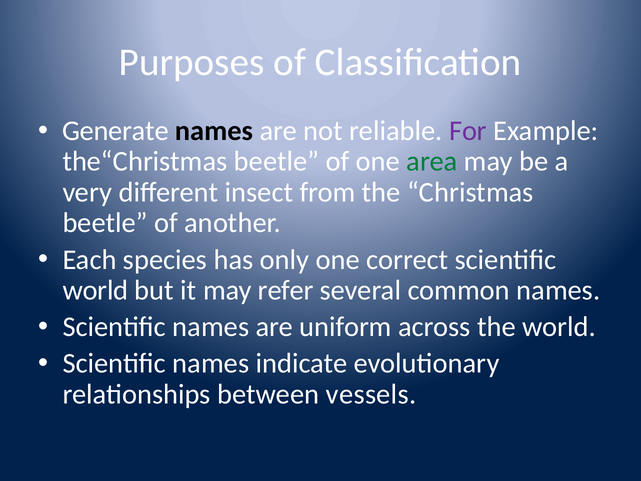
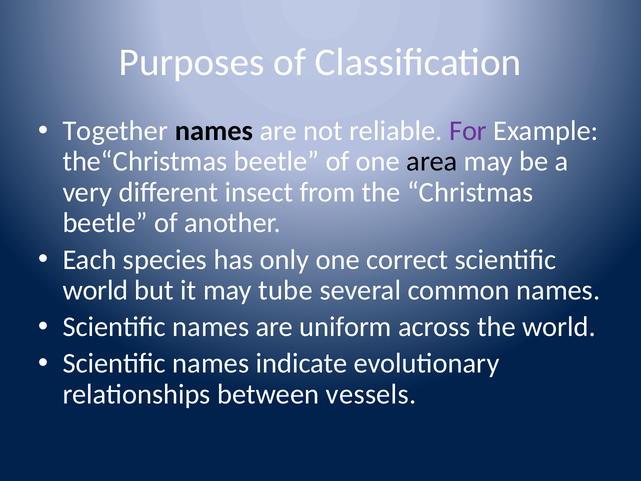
Generate: Generate -> Together
area colour: green -> black
refer: refer -> tube
